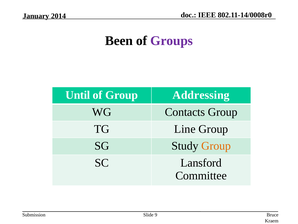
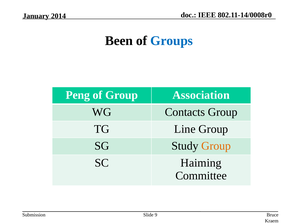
Groups colour: purple -> blue
Until: Until -> Peng
Addressing: Addressing -> Association
Lansford: Lansford -> Haiming
